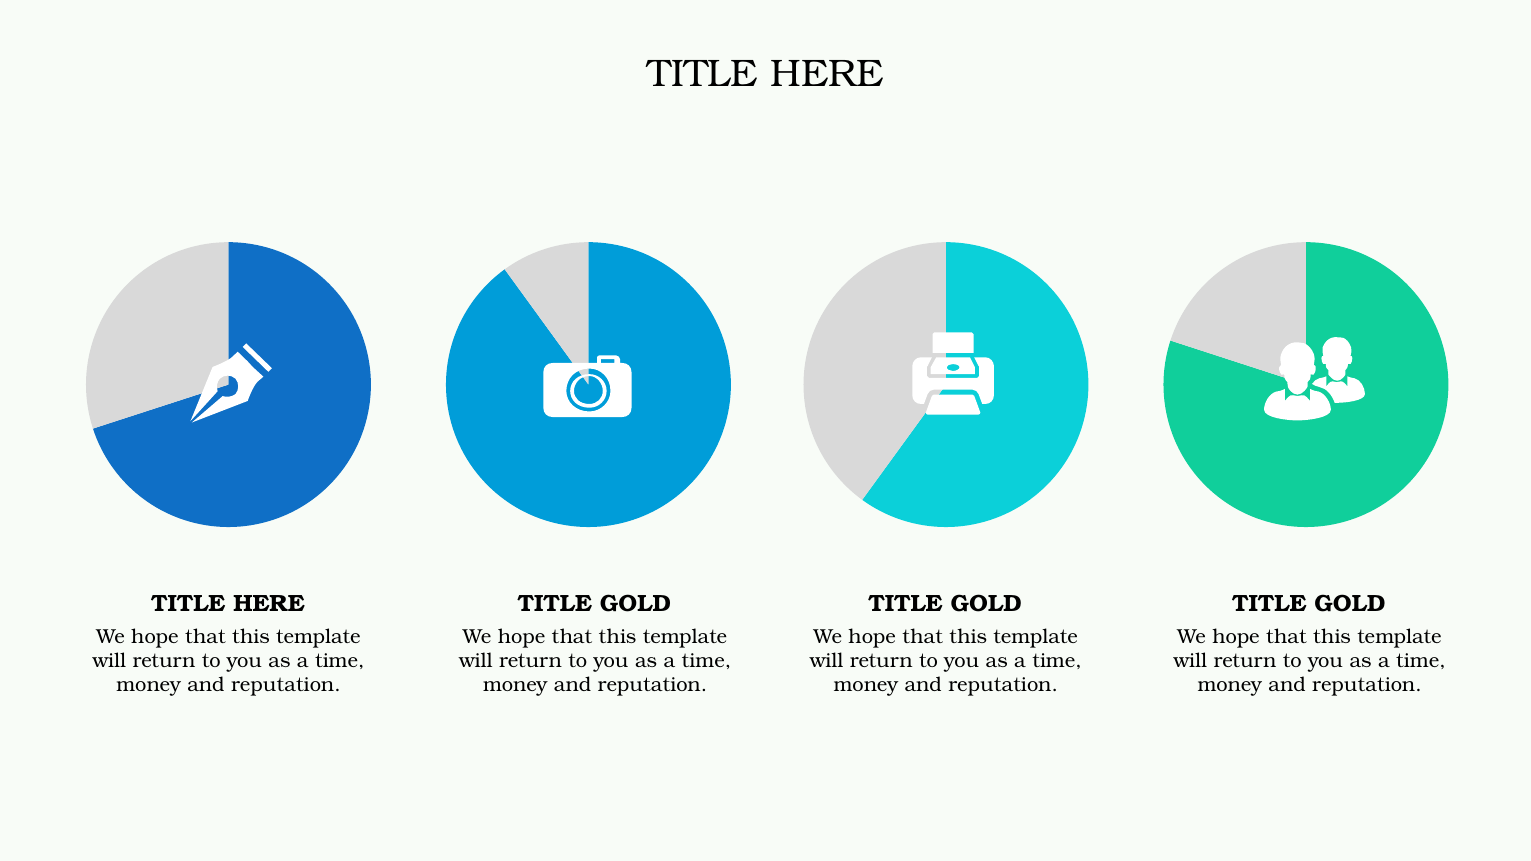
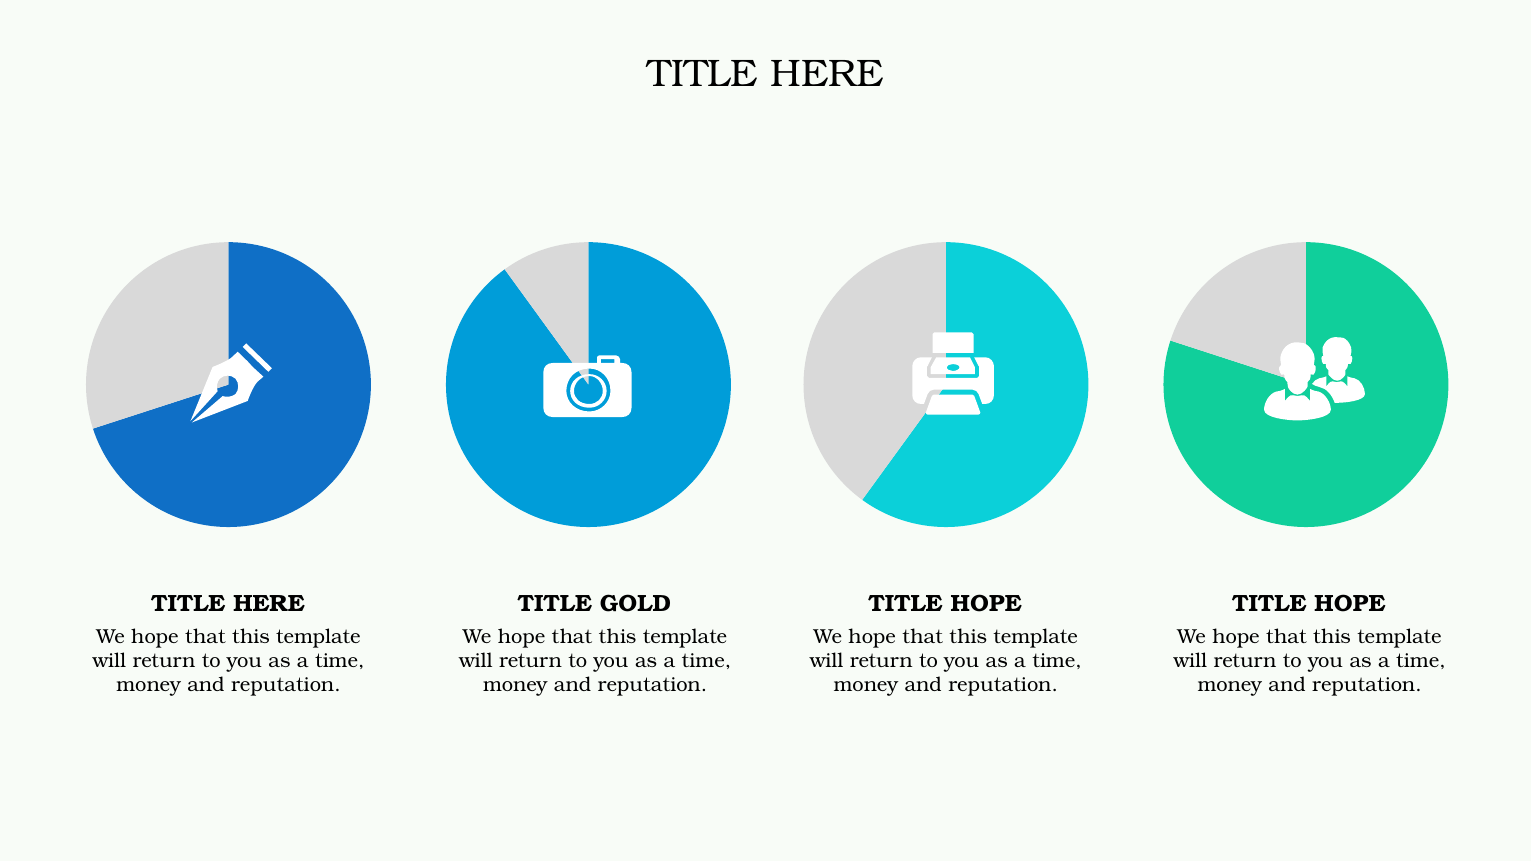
GOLD at (986, 603): GOLD -> HOPE
GOLD at (1350, 603): GOLD -> HOPE
